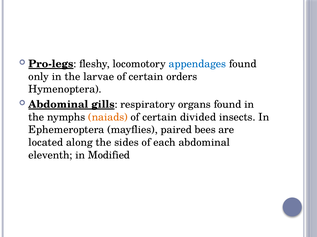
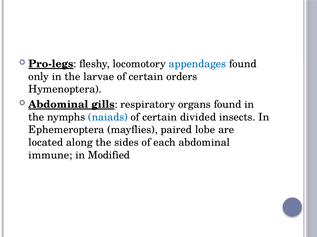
naiads colour: orange -> blue
bees: bees -> lobe
eleventh: eleventh -> immune
